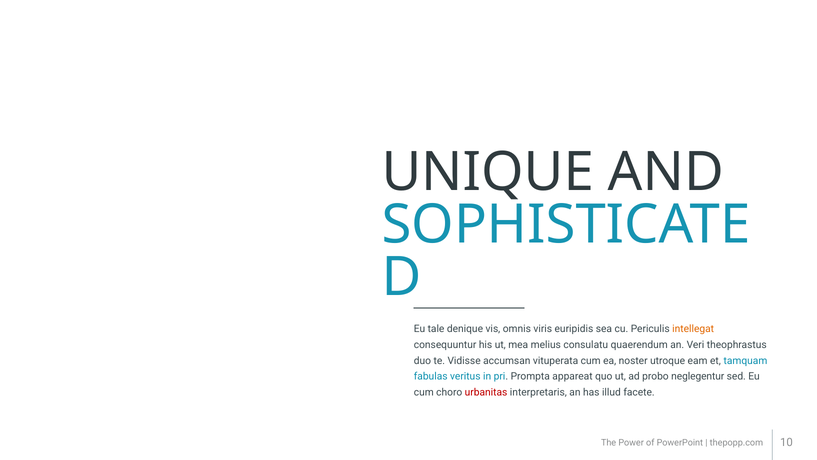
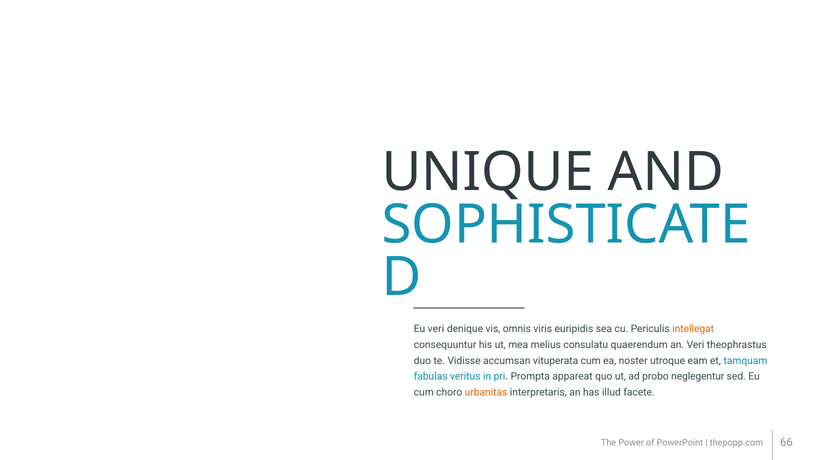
Eu tale: tale -> veri
urbanitas colour: red -> orange
10: 10 -> 66
